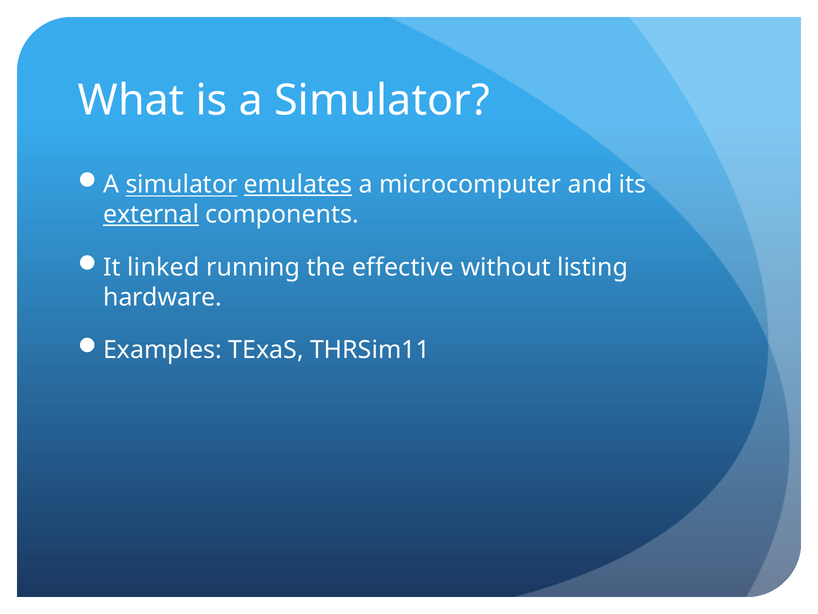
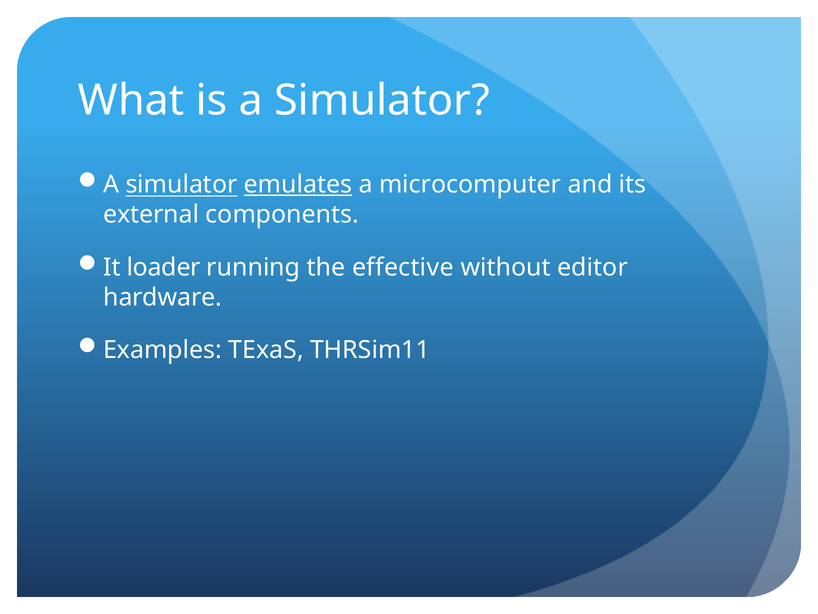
external underline: present -> none
linked: linked -> loader
listing: listing -> editor
